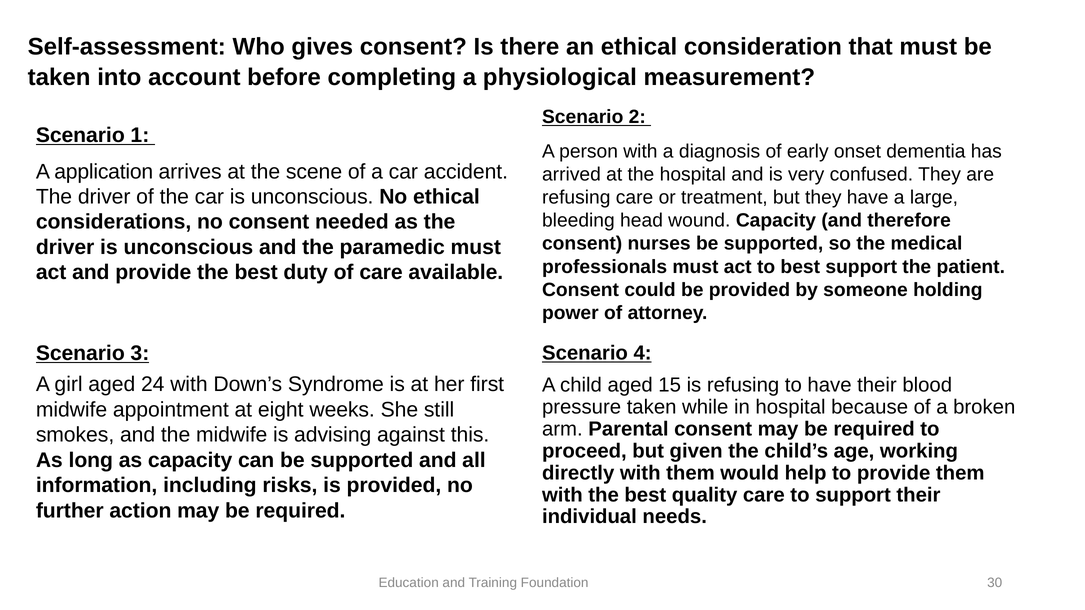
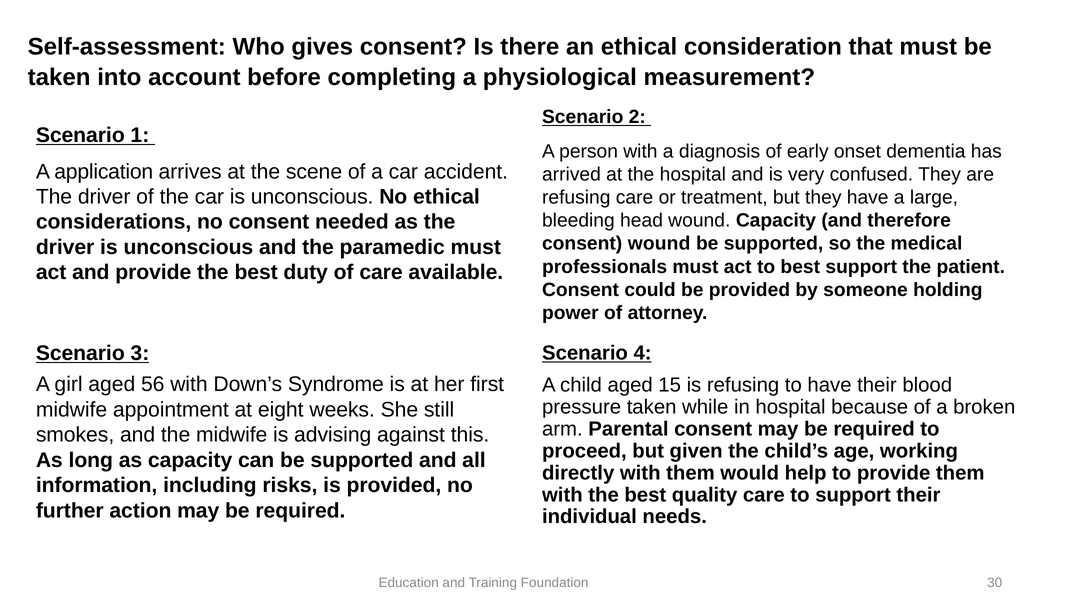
consent nurses: nurses -> wound
24: 24 -> 56
